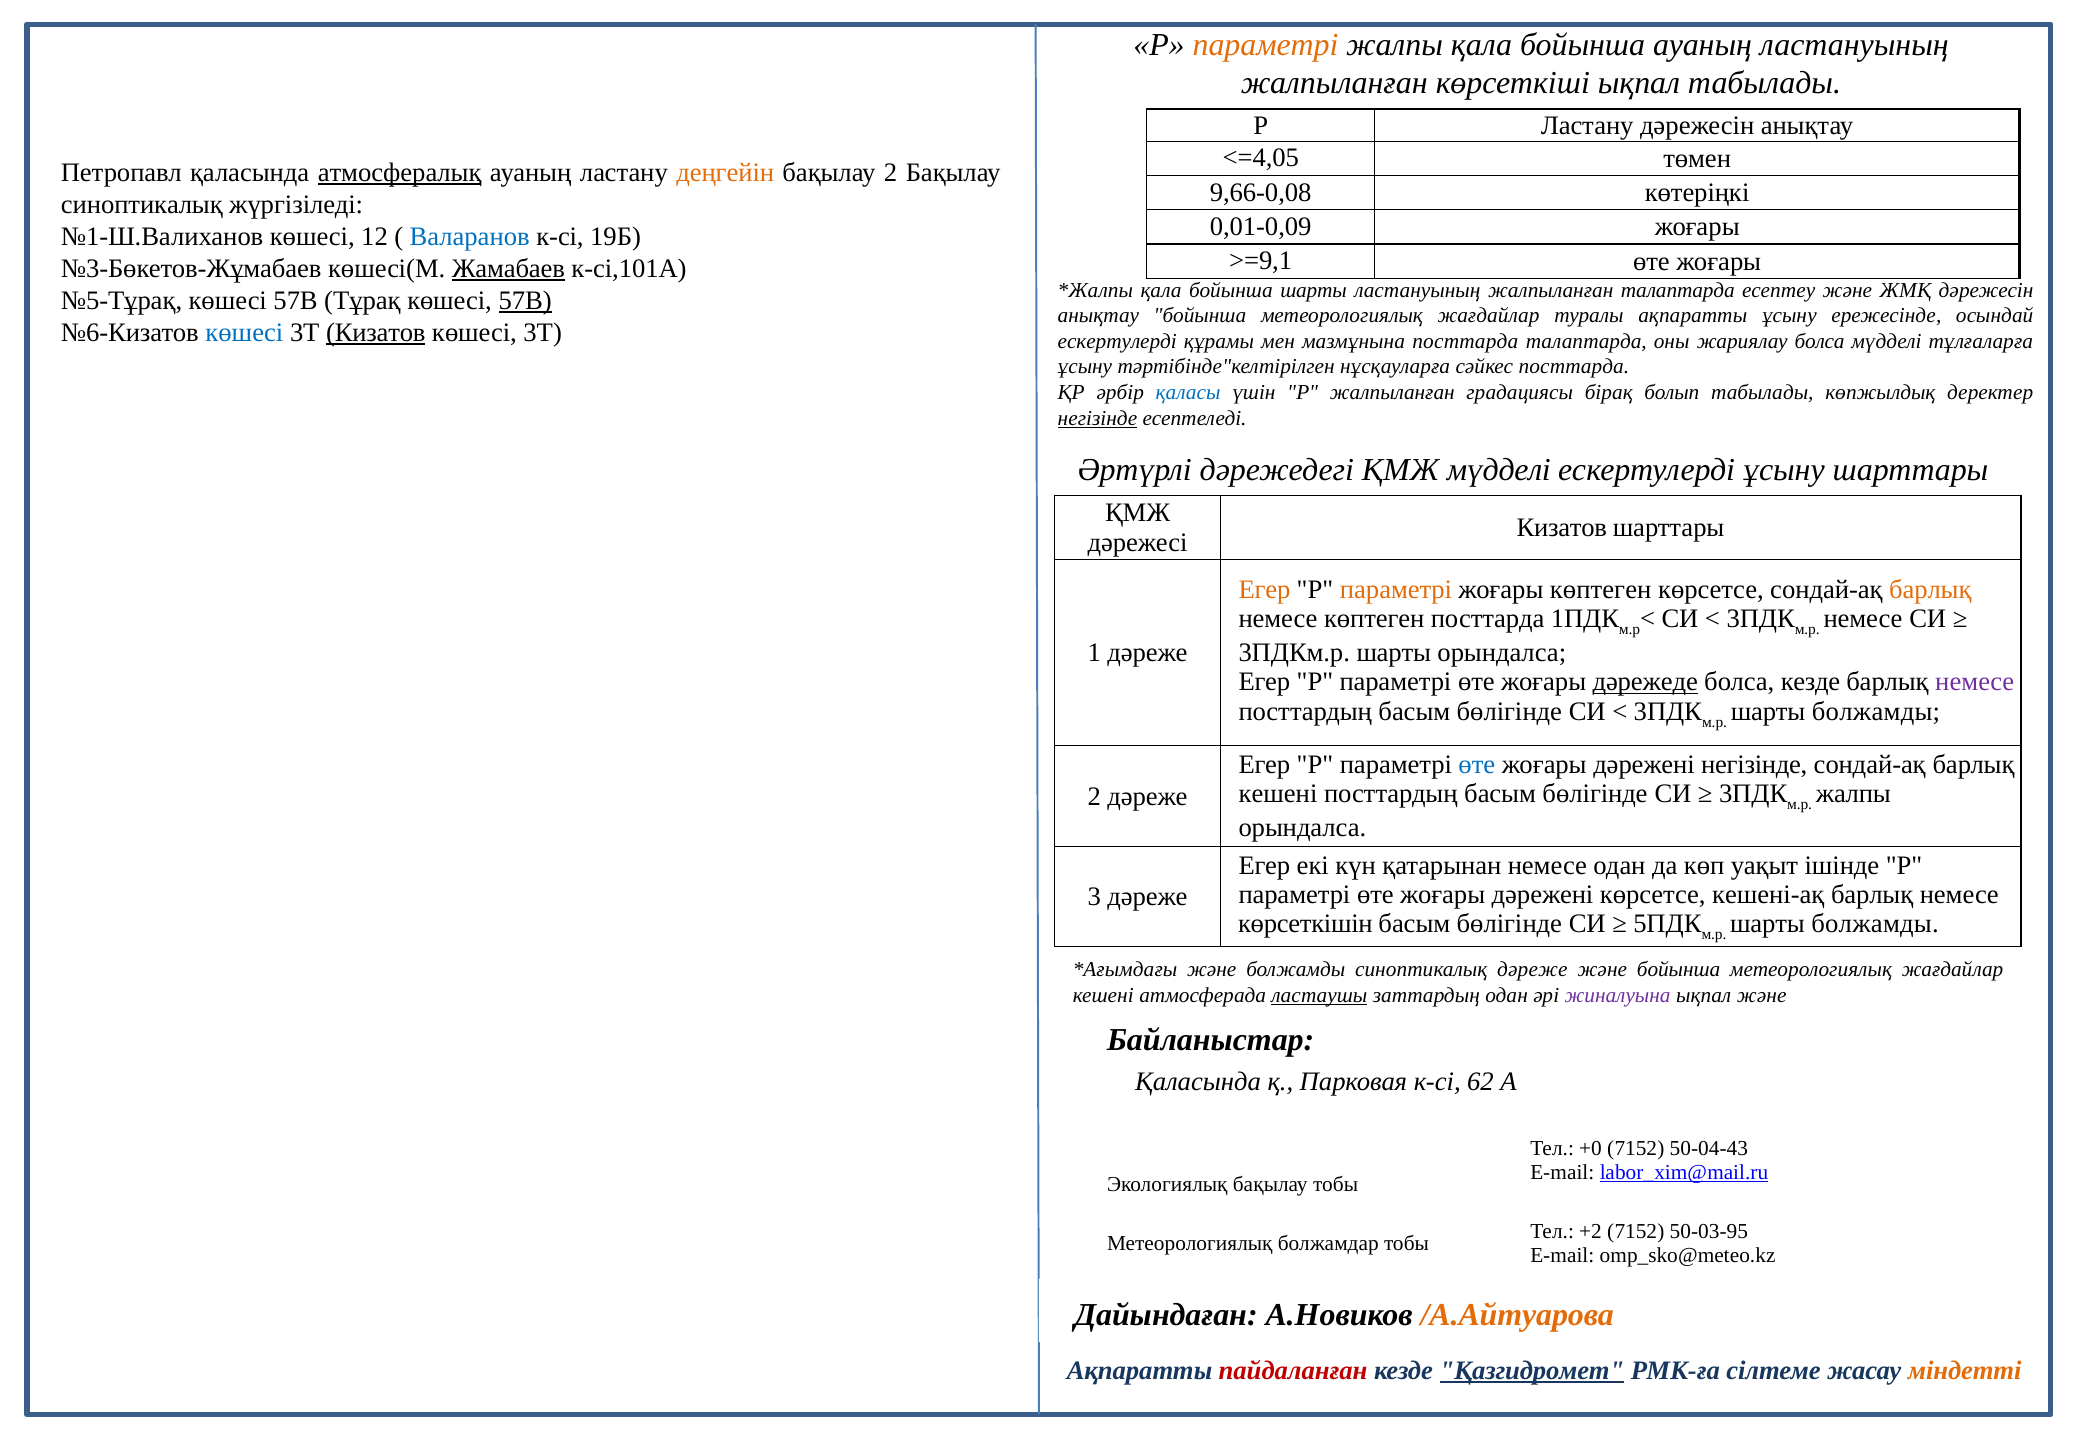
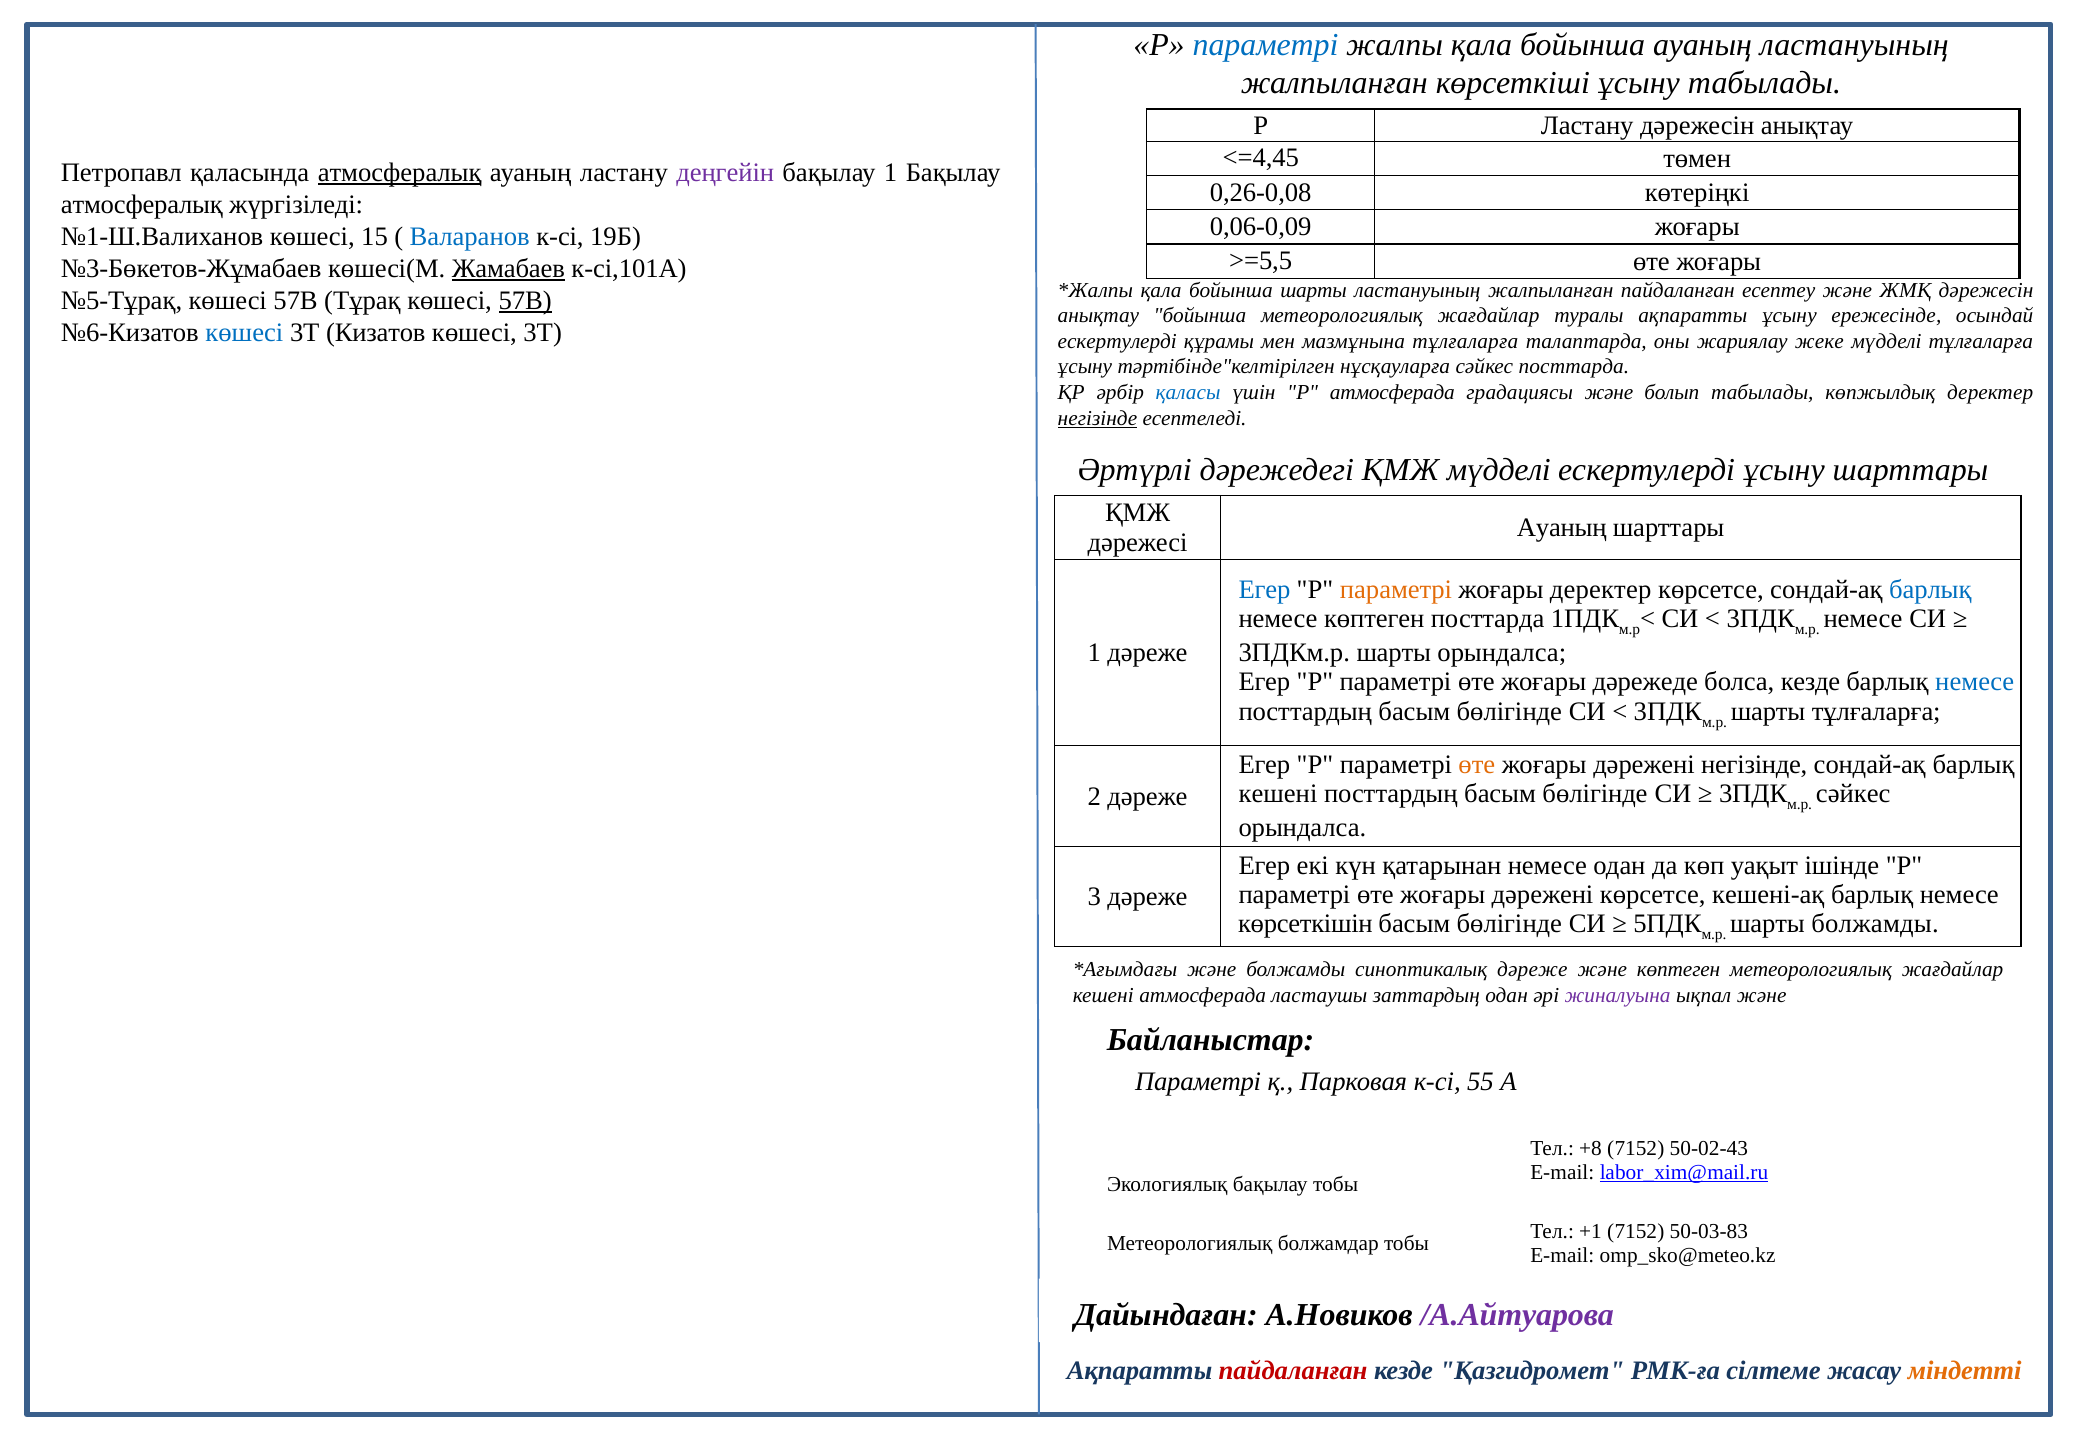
параметрі at (1266, 45) colour: orange -> blue
көрсеткіші ықпал: ықпал -> ұсыну
<=4,05: <=4,05 -> <=4,45
деңгейін colour: orange -> purple
бақылау 2: 2 -> 1
9,66-0,08: 9,66-0,08 -> 0,26-0,08
синоптикалық at (142, 205): синоптикалық -> атмосфералық
0,01-0,09: 0,01-0,09 -> 0,06-0,09
12: 12 -> 15
>=9,1: >=9,1 -> >=5,5
жалпыланған талаптарда: талаптарда -> пайдаланған
Кизатов at (376, 333) underline: present -> none
мазмұнына посттарда: посттарда -> тұлғаларға
жариялау болса: болса -> жеке
Р жалпыланған: жалпыланған -> атмосферада
градациясы бірақ: бірақ -> және
Кизатов at (1562, 527): Кизатов -> Ауаның
Егер at (1264, 590) colour: orange -> blue
жоғары көптеген: көптеген -> деректер
барлық at (1930, 590) colour: orange -> blue
дәрежеде underline: present -> none
немесе at (1975, 682) colour: purple -> blue
болжамды at (1876, 711): болжамды -> тұлғаларға
өте at (1477, 764) colour: blue -> orange
жалпы at (1853, 794): жалпы -> сәйкес
және бойынша: бойынша -> көптеген
ластаушы underline: present -> none
Қаласында at (1198, 1081): Қаласында -> Параметрі
62: 62 -> 55
+0: +0 -> +8
50-04-43: 50-04-43 -> 50-02-43
+2: +2 -> +1
50-03-95: 50-03-95 -> 50-03-83
/А.Айтуарова colour: orange -> purple
Қазгидромет underline: present -> none
